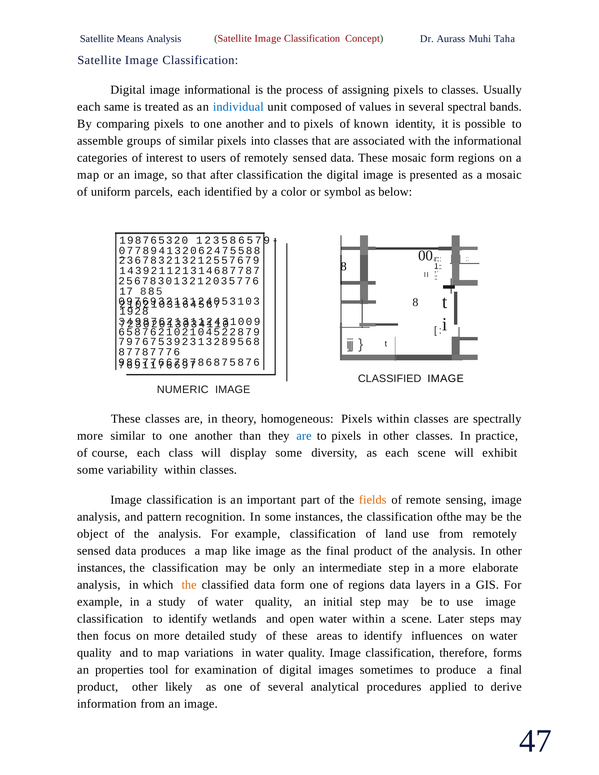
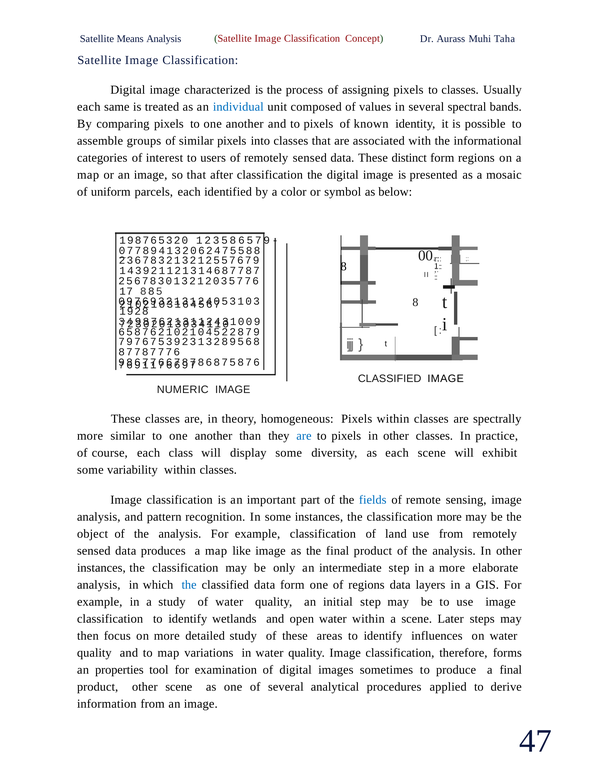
image informational: informational -> characterized
These mosaic: mosaic -> distinct
fields colour: orange -> blue
classification ofthe: ofthe -> more
the at (189, 585) colour: orange -> blue
other likely: likely -> scene
